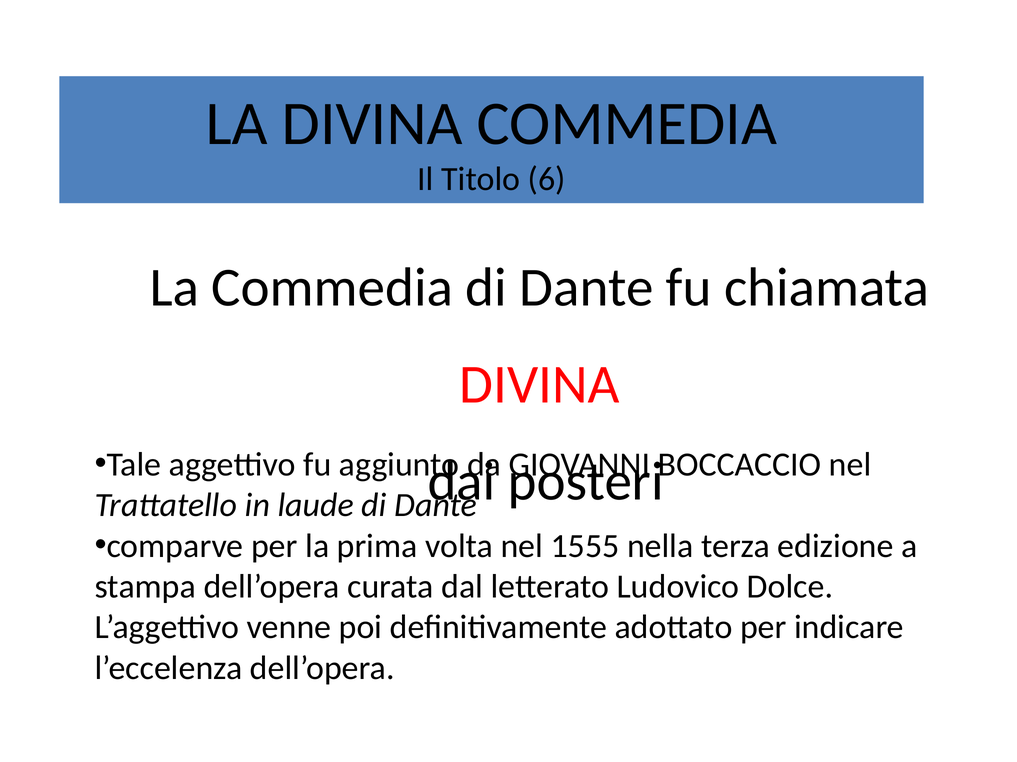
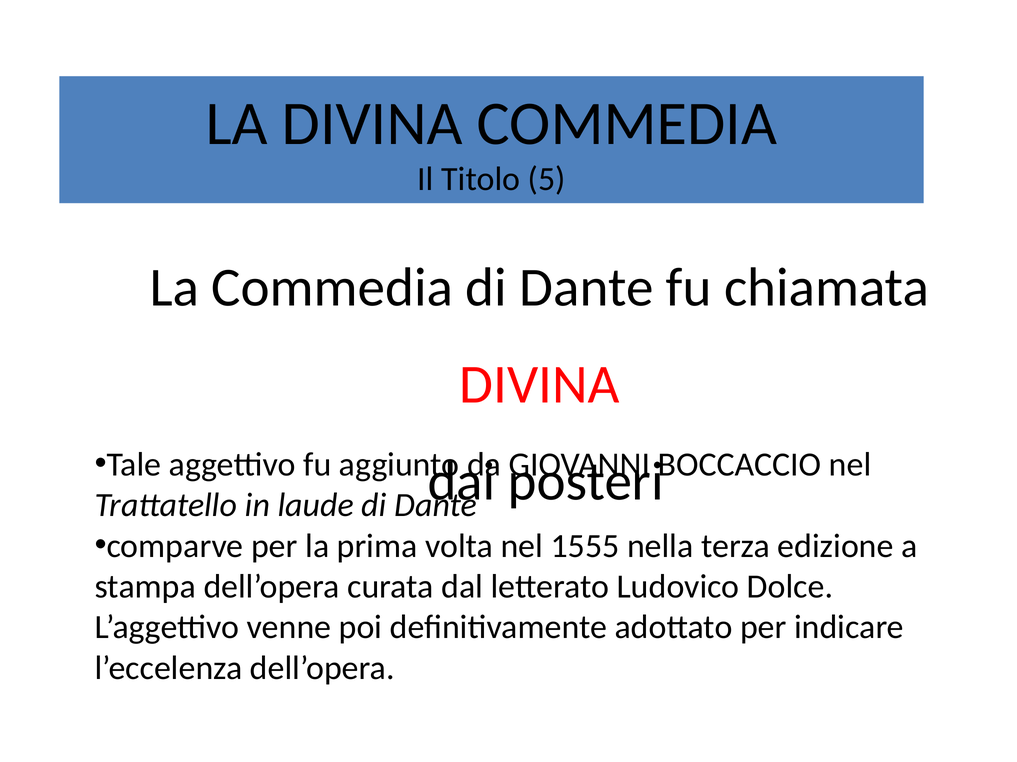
6: 6 -> 5
